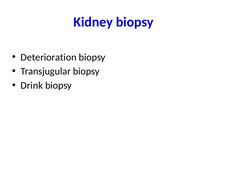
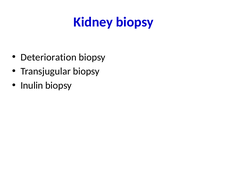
Drink: Drink -> Inulin
